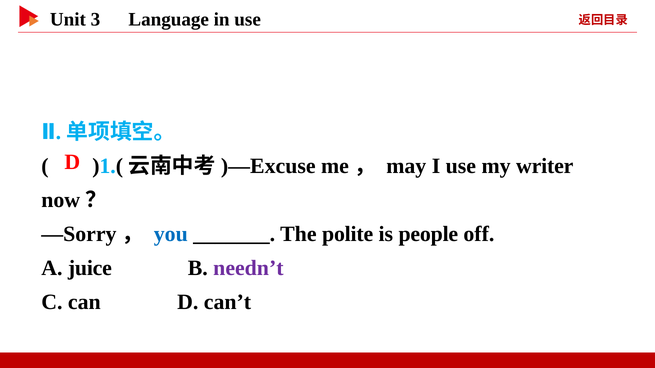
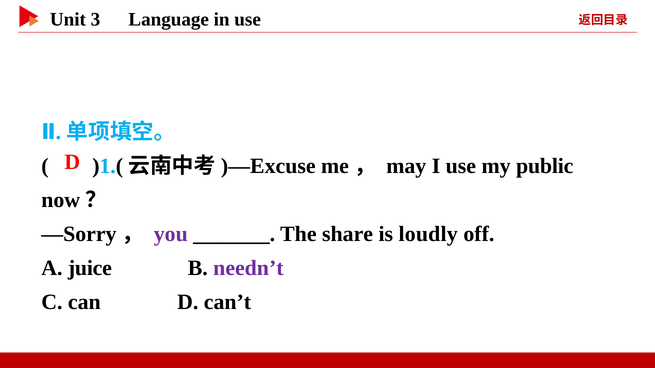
writer: writer -> public
you colour: blue -> purple
polite: polite -> share
people: people -> loudly
